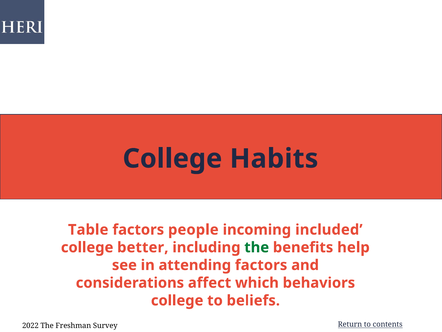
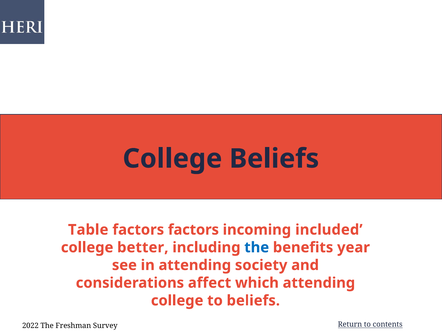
College Habits: Habits -> Beliefs
factors people: people -> factors
the at (257, 247) colour: green -> blue
help: help -> year
attending factors: factors -> society
which behaviors: behaviors -> attending
